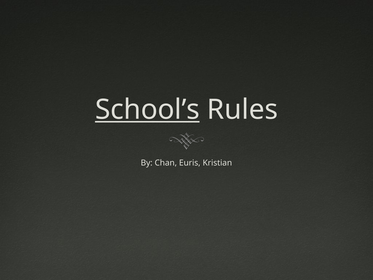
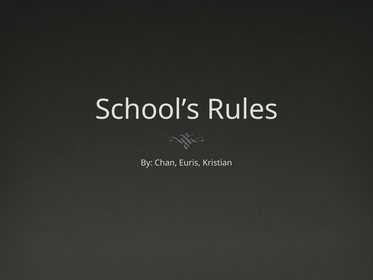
School’s underline: present -> none
